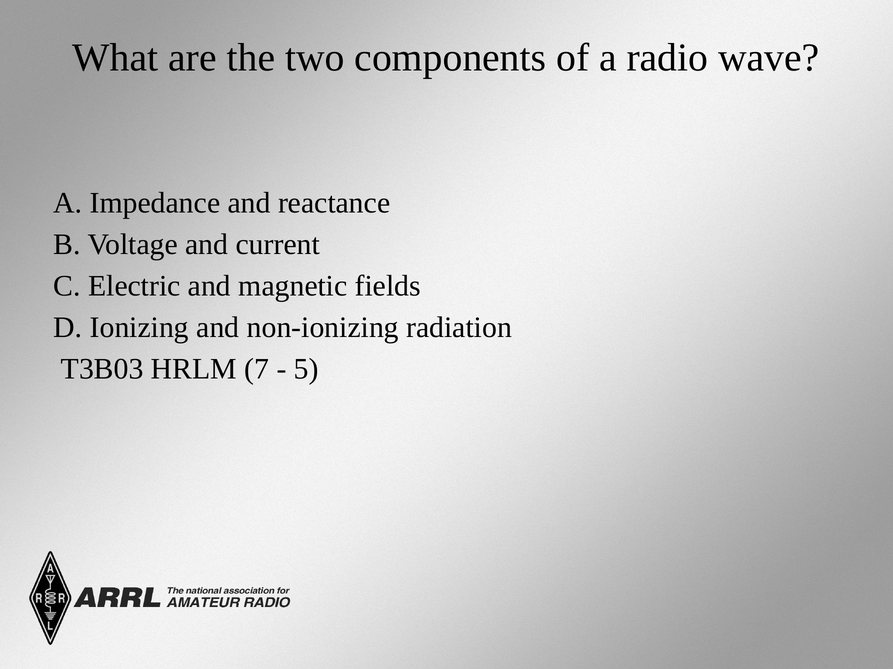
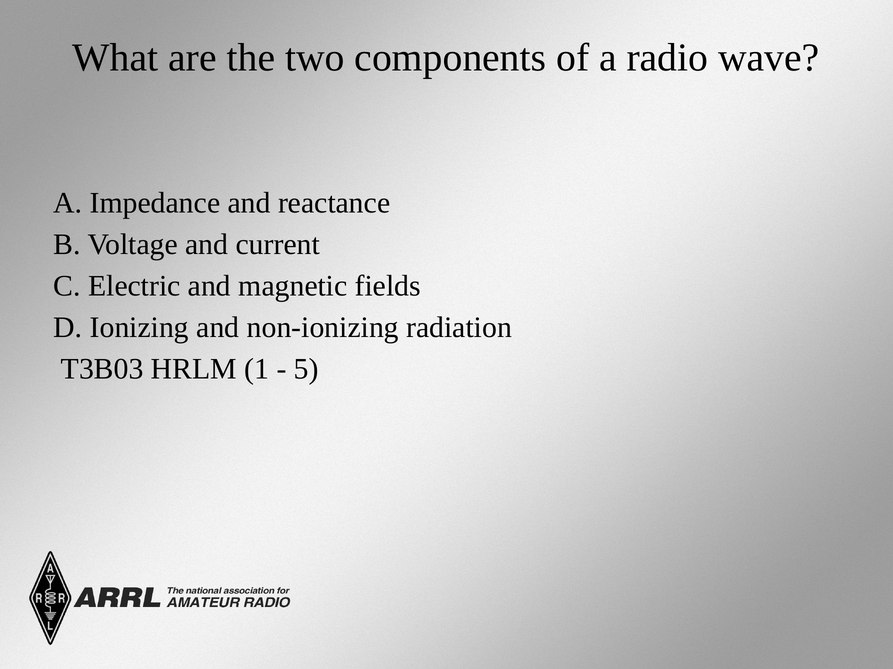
7: 7 -> 1
